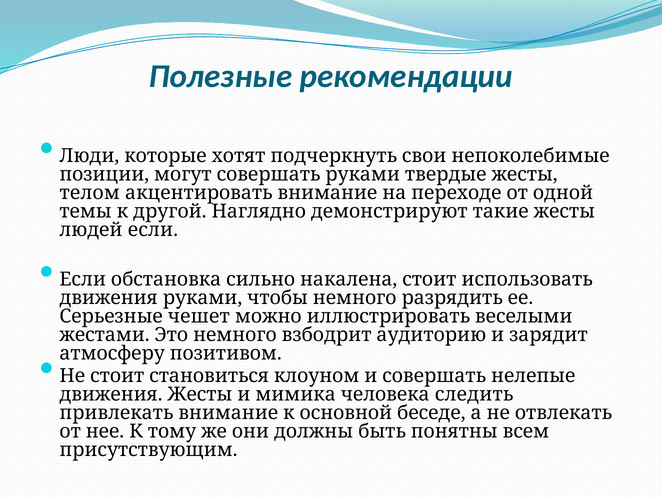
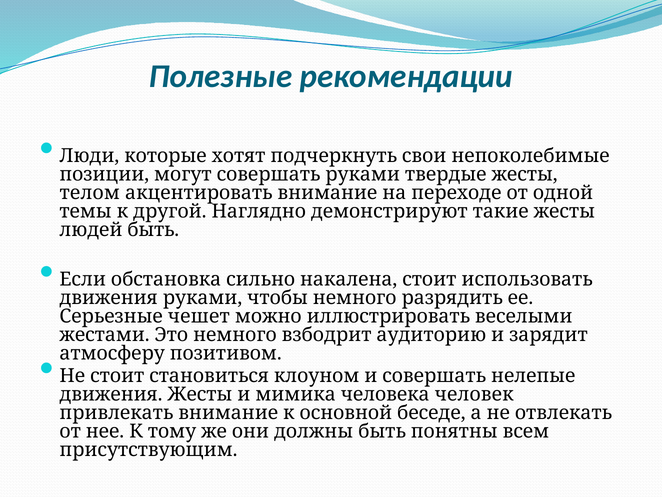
людей если: если -> быть
следить: следить -> человек
